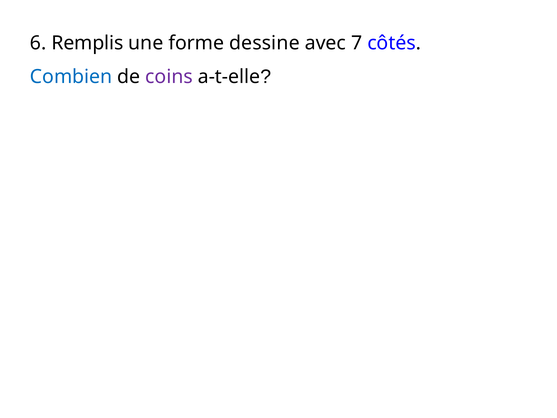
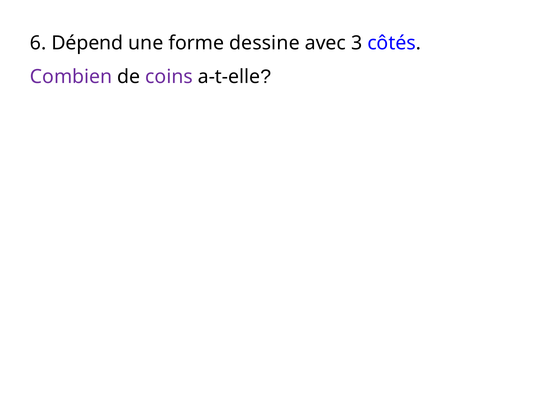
Remplis: Remplis -> Dépend
7: 7 -> 3
Combien colour: blue -> purple
